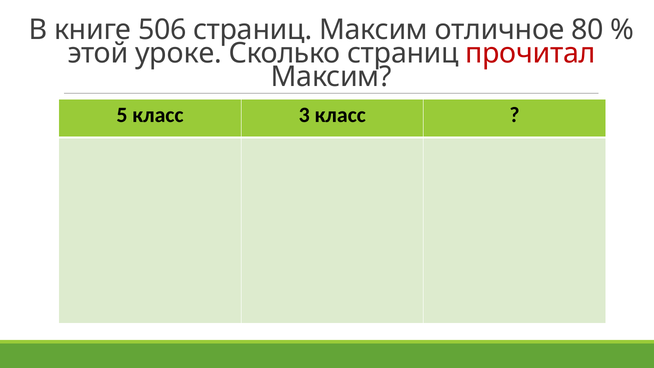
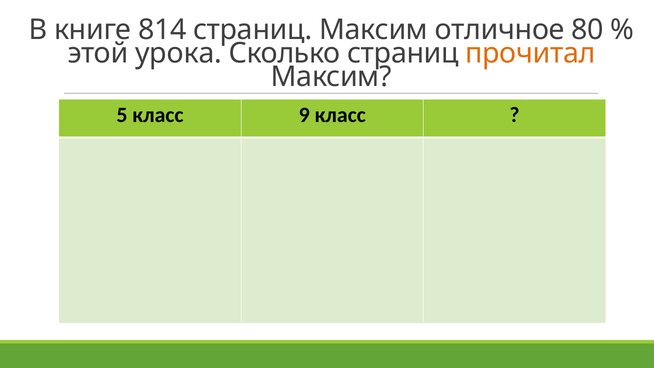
506: 506 -> 814
уроке: уроке -> урока
прочитал colour: red -> orange
3: 3 -> 9
